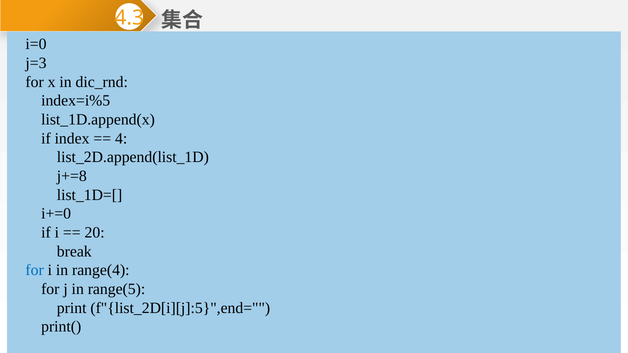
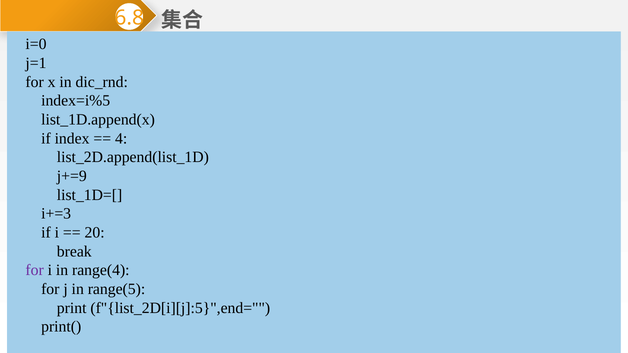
4.3: 4.3 -> 6.8
j=3: j=3 -> j=1
j+=8: j+=8 -> j+=9
i+=0: i+=0 -> i+=3
for at (35, 270) colour: blue -> purple
